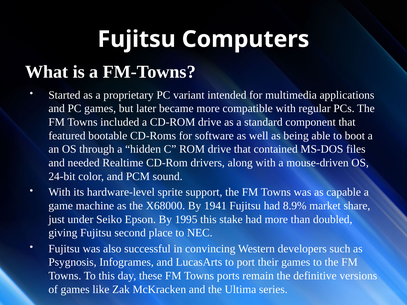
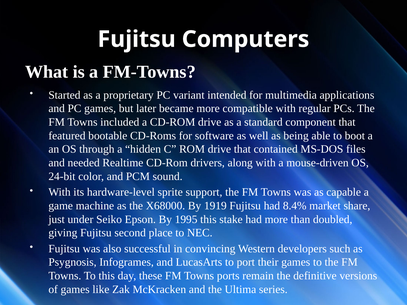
1941: 1941 -> 1919
8.9%: 8.9% -> 8.4%
